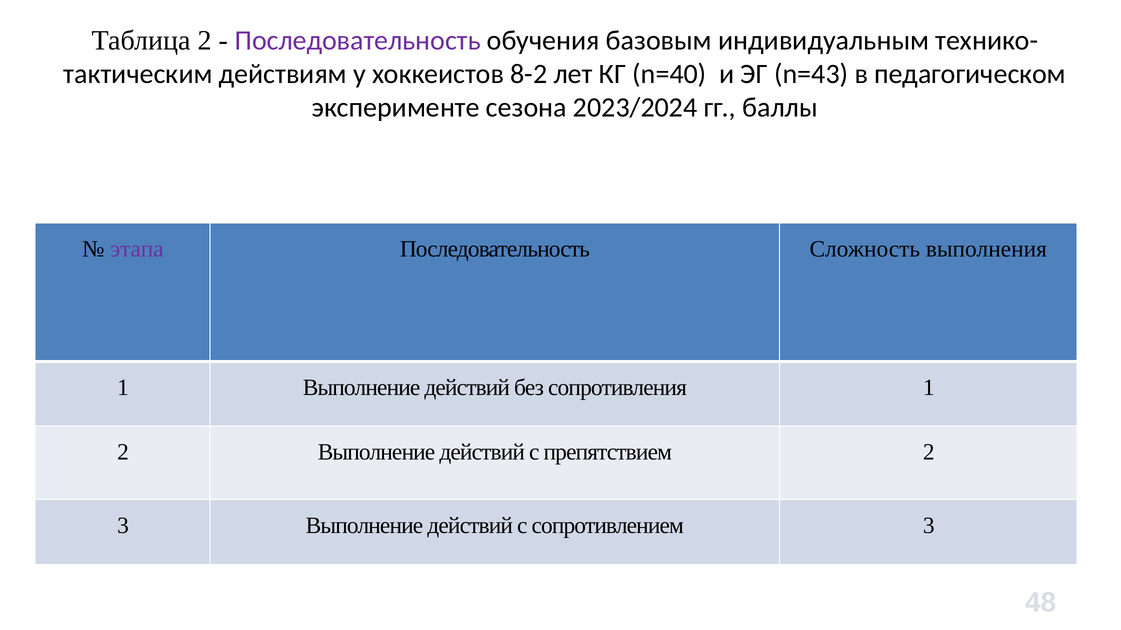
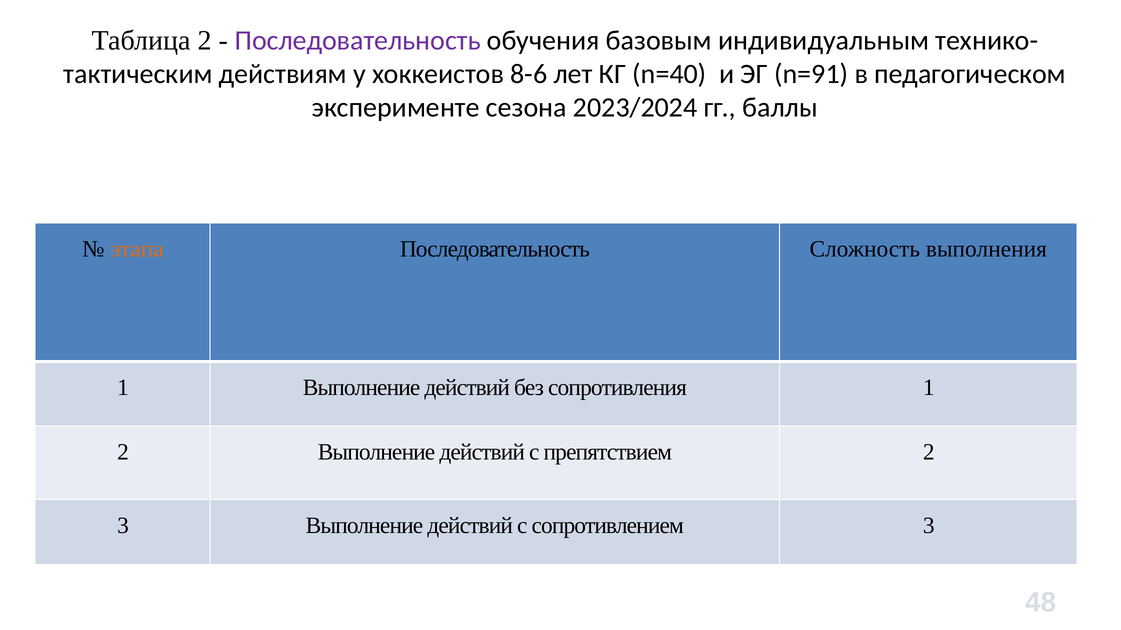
8-2: 8-2 -> 8-6
n=43: n=43 -> n=91
этапа colour: purple -> orange
